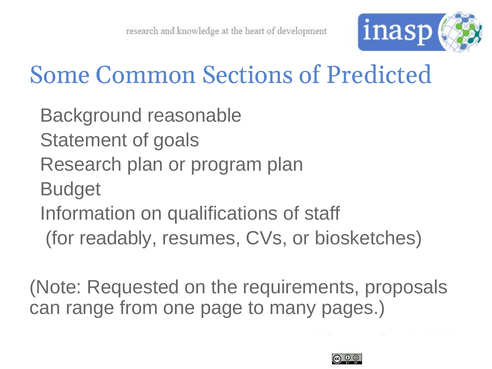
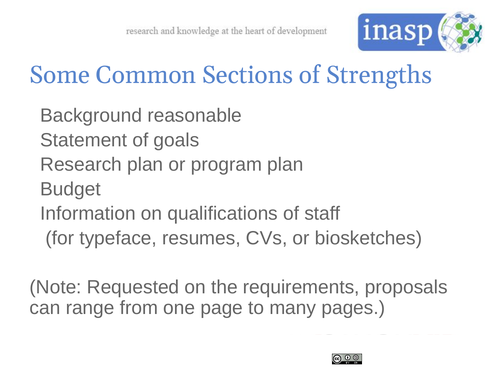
Predicted: Predicted -> Strengths
readably: readably -> typeface
